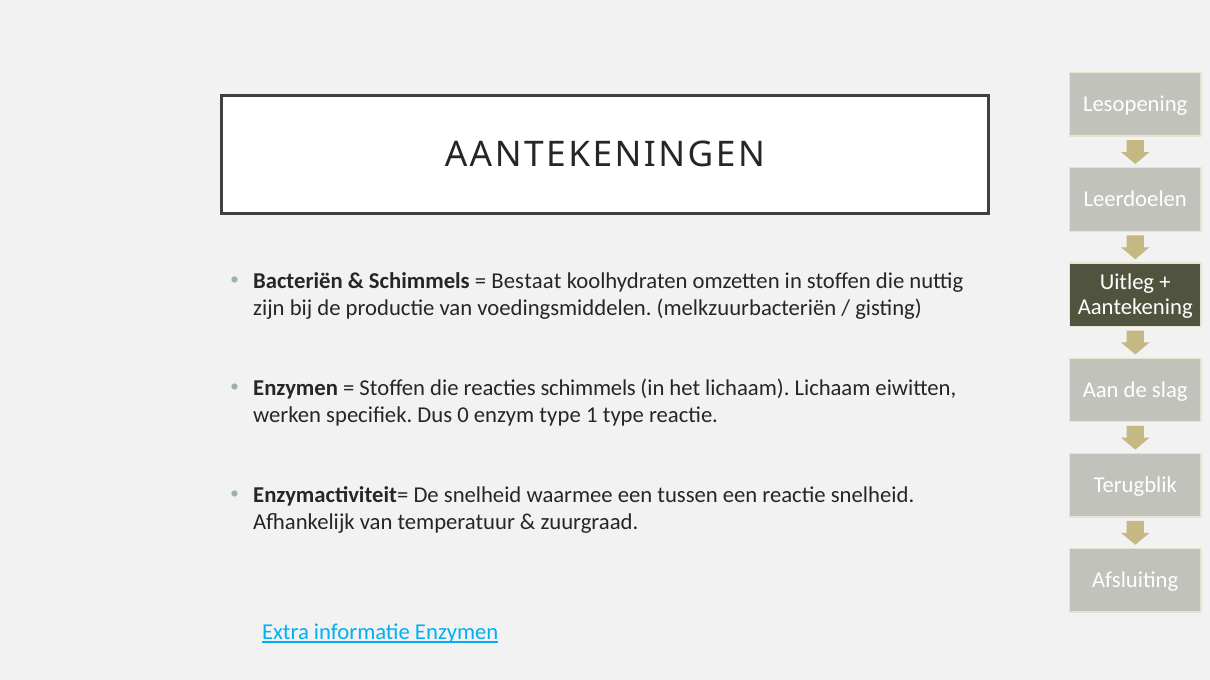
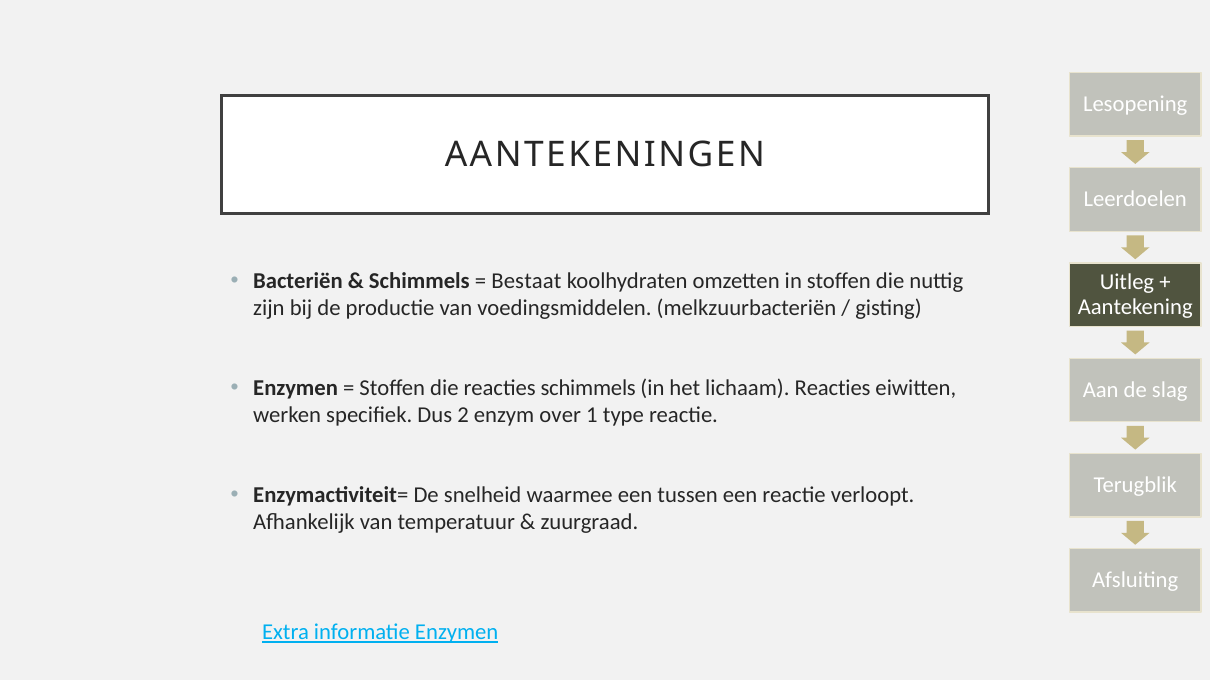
lichaam Lichaam: Lichaam -> Reacties
0: 0 -> 2
enzym type: type -> over
reactie snelheid: snelheid -> verloopt
